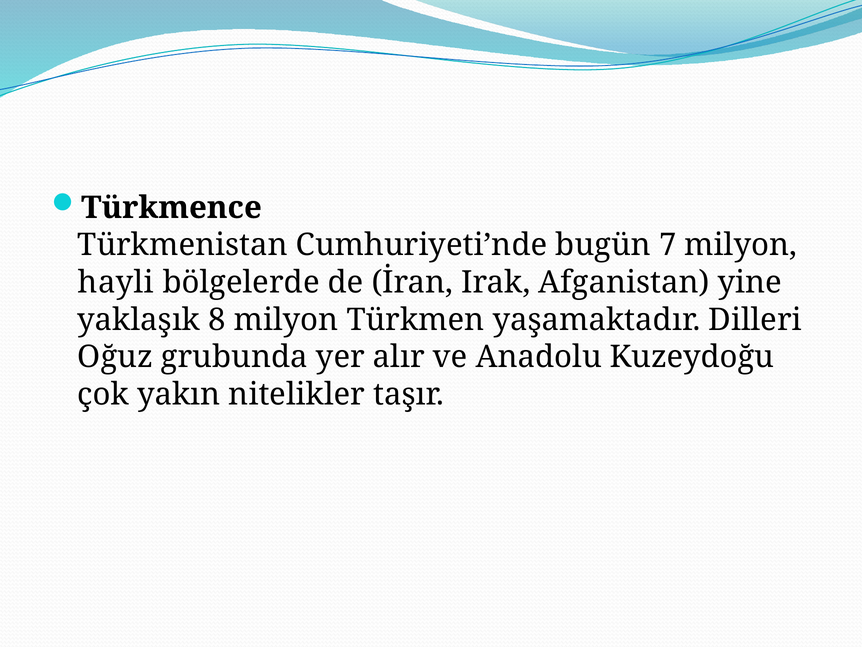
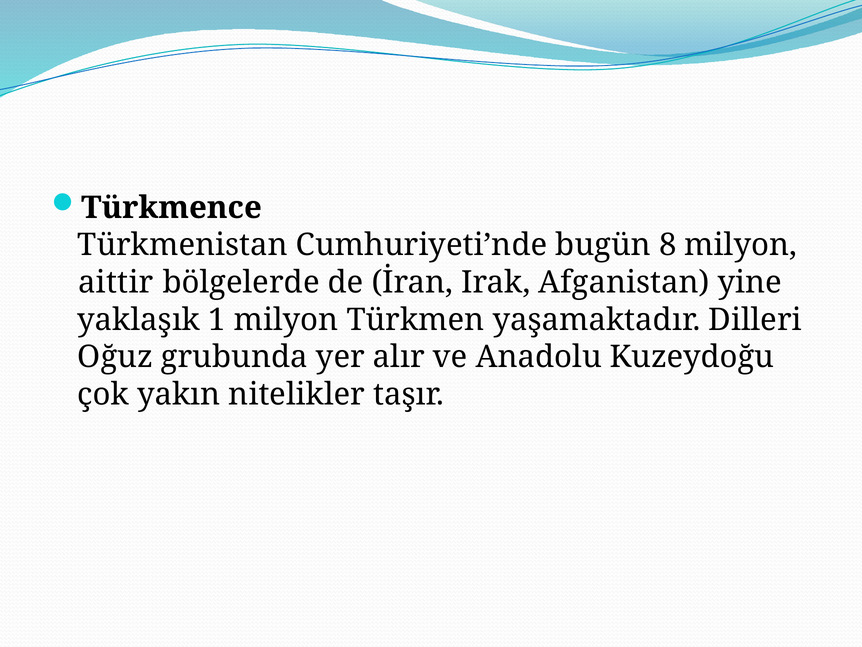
7: 7 -> 8
hayli: hayli -> aittir
8: 8 -> 1
